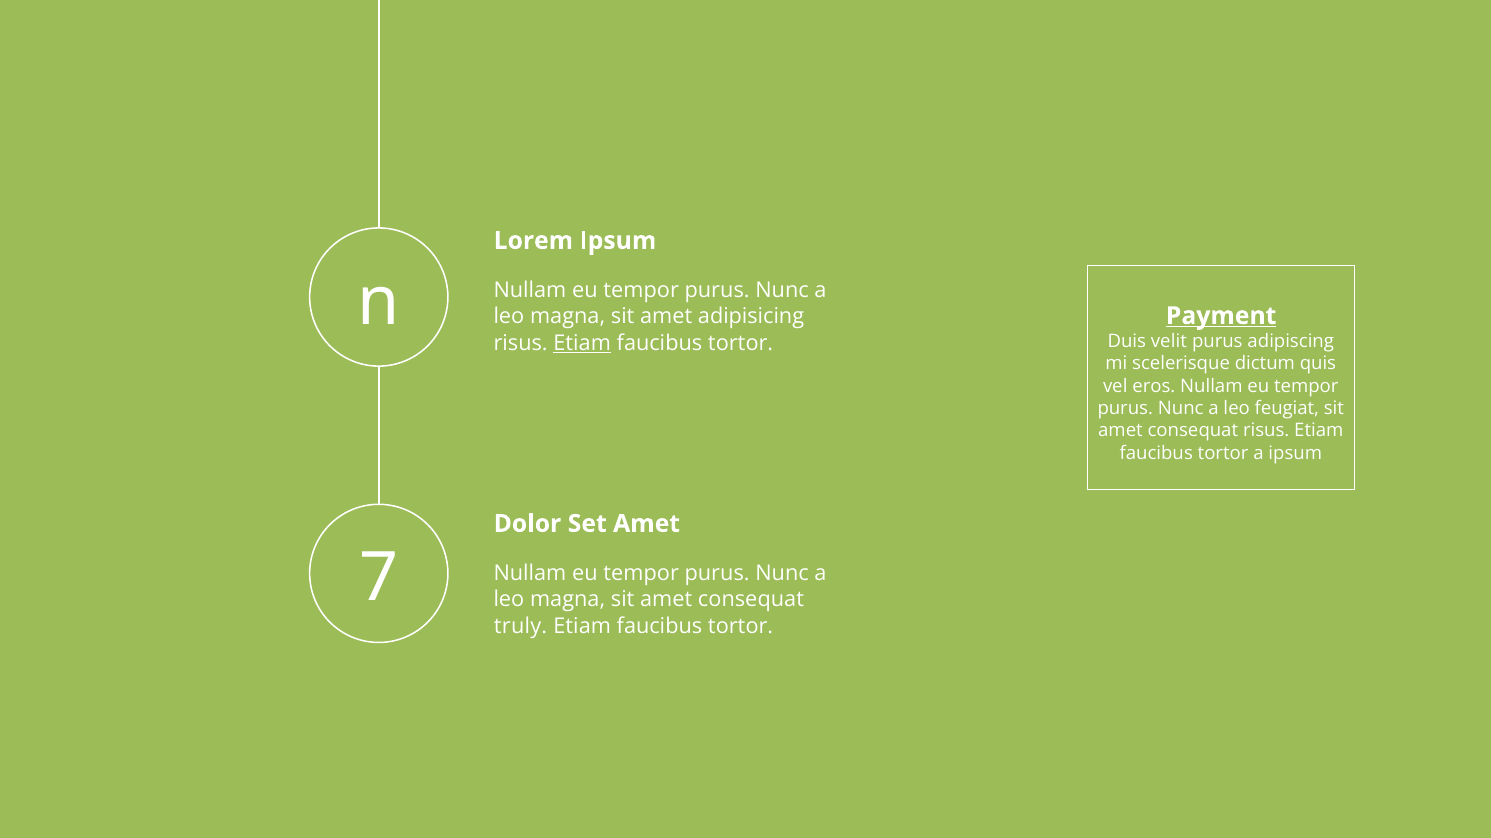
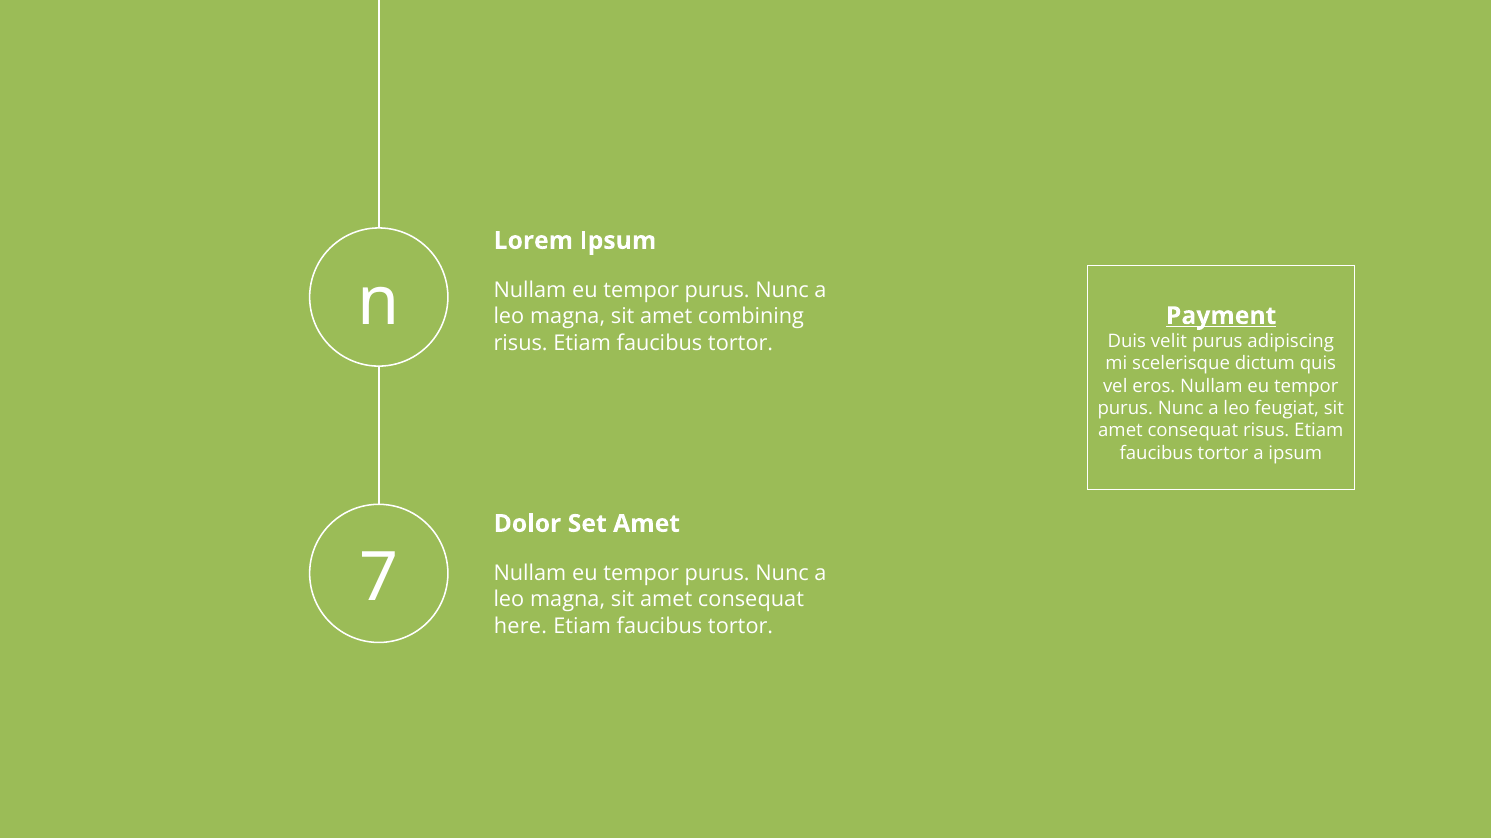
adipisicing: adipisicing -> combining
Etiam at (582, 343) underline: present -> none
truly: truly -> here
